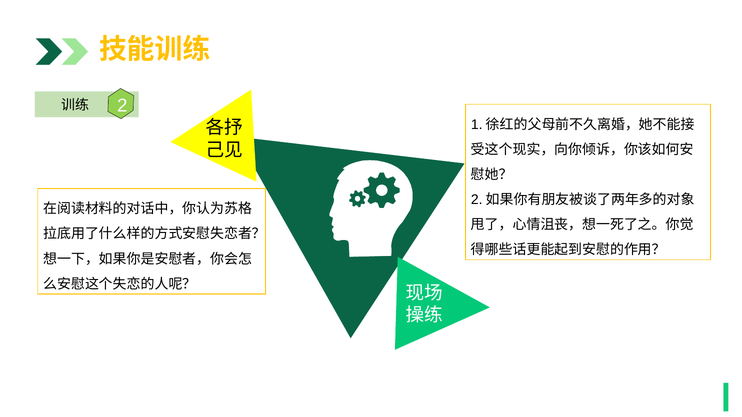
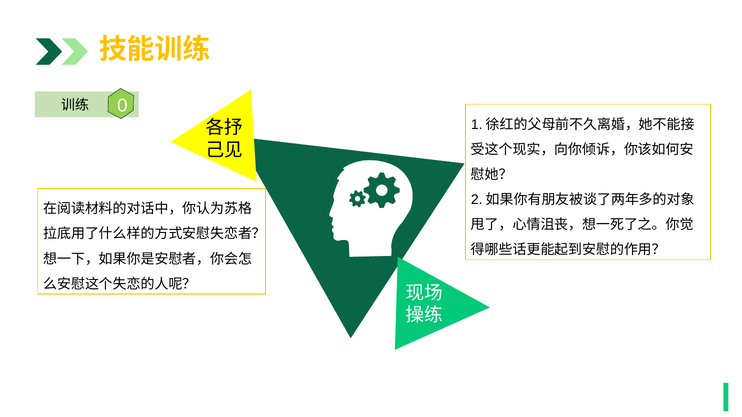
2: 2 -> 0
